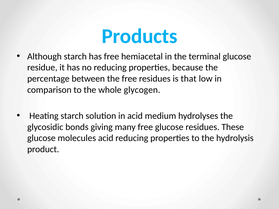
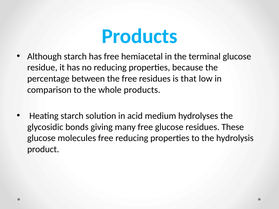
whole glycogen: glycogen -> products
molecules acid: acid -> free
